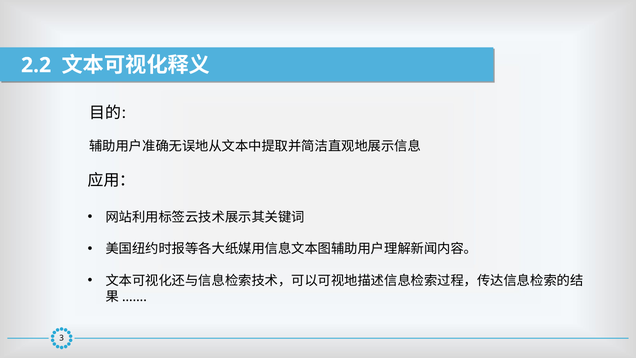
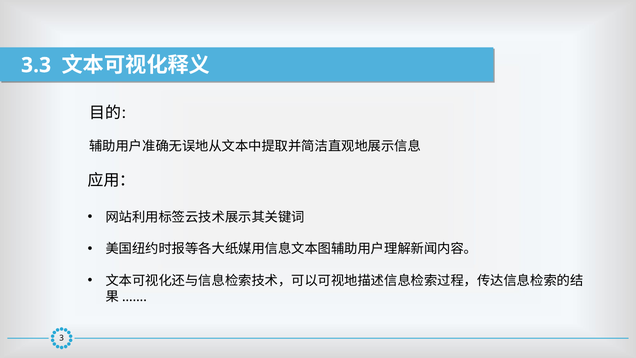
2.2: 2.2 -> 3.3
